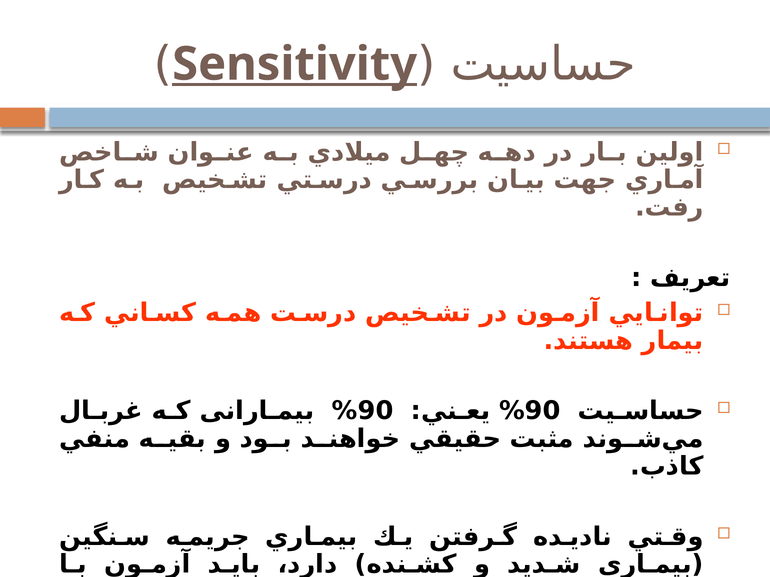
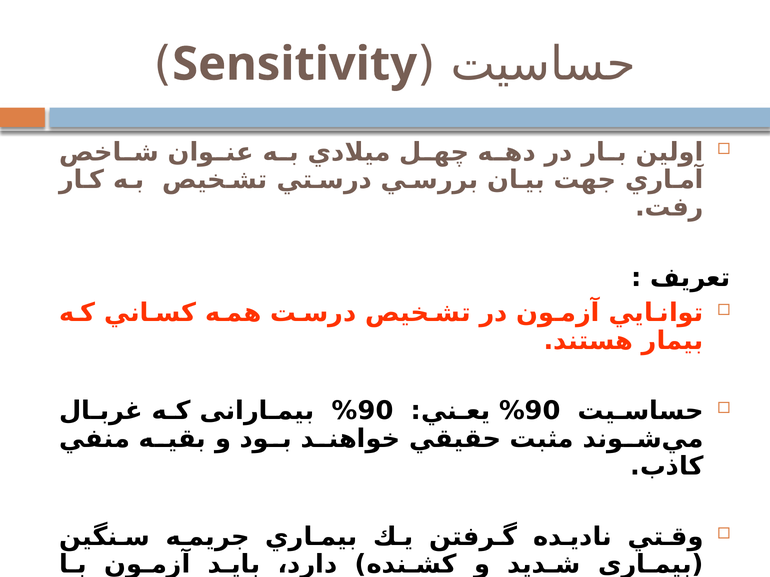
Sensitivity underline: present -> none
